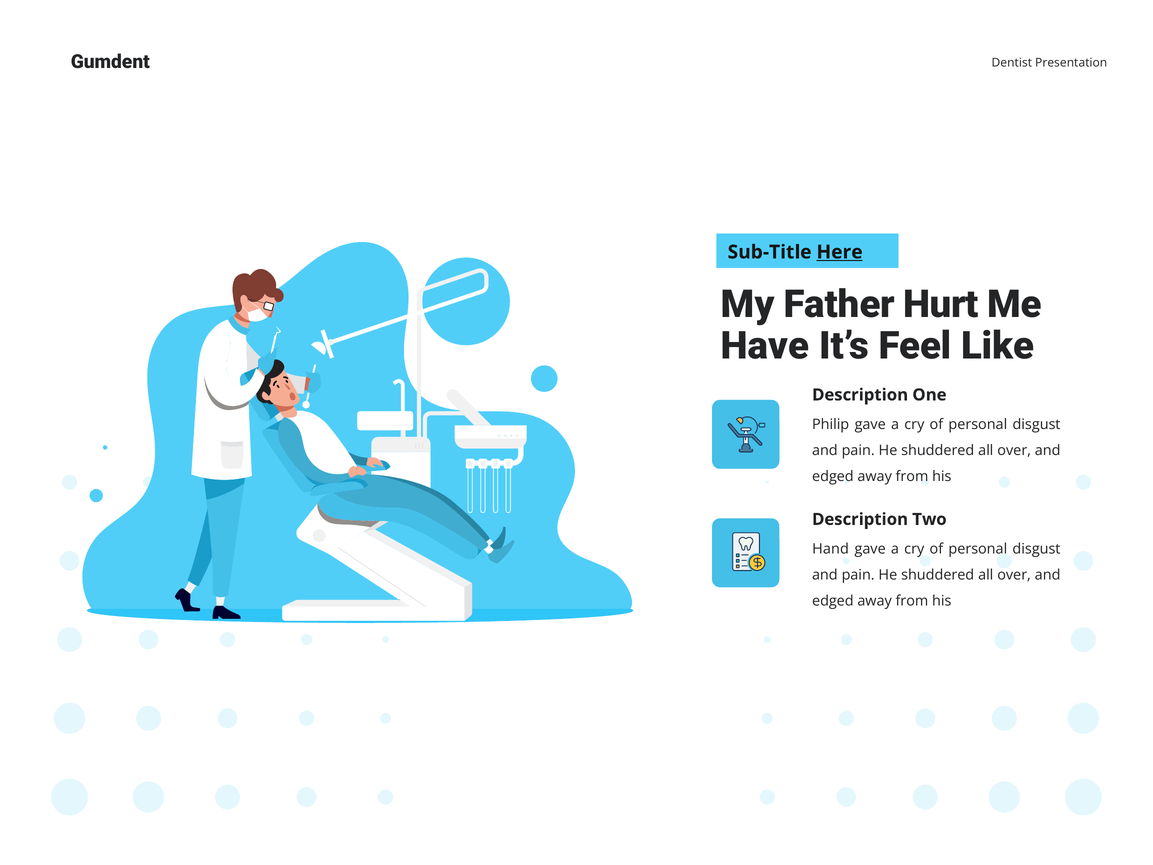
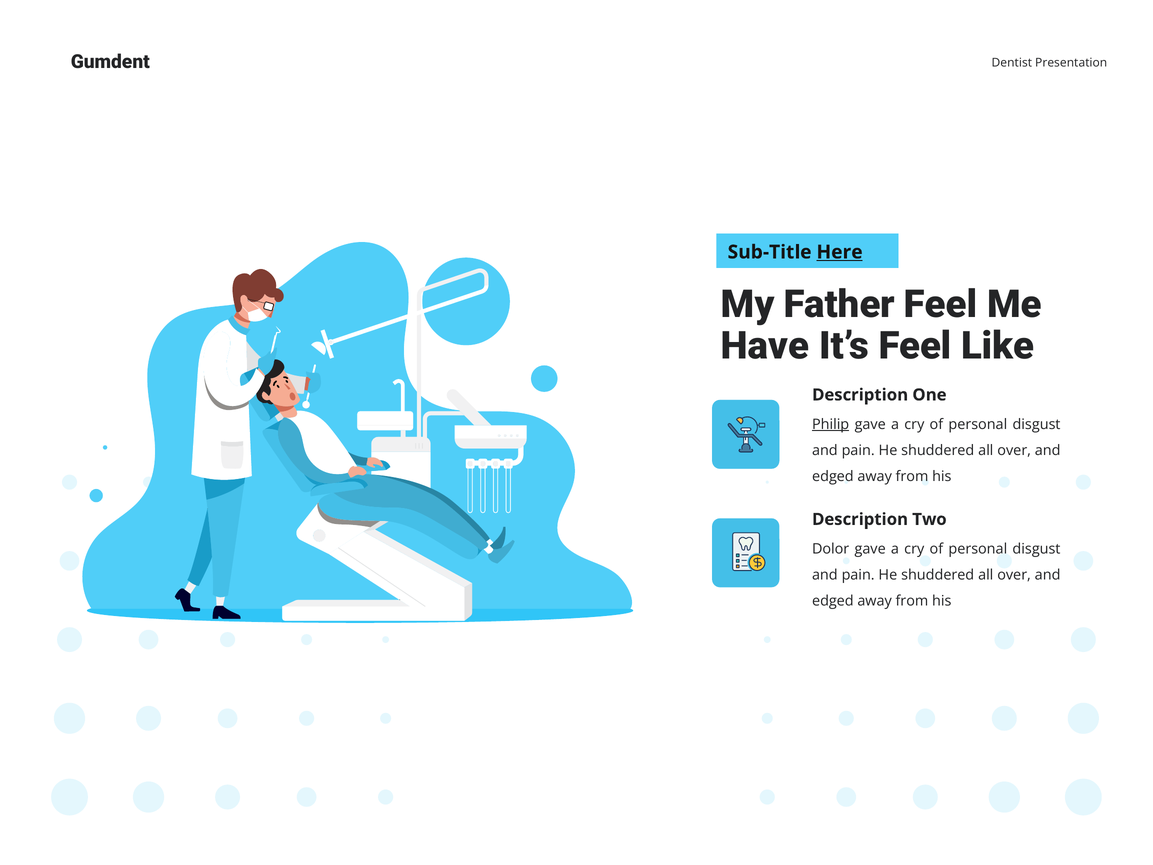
Father Hurt: Hurt -> Feel
Philip underline: none -> present
Hand: Hand -> Dolor
